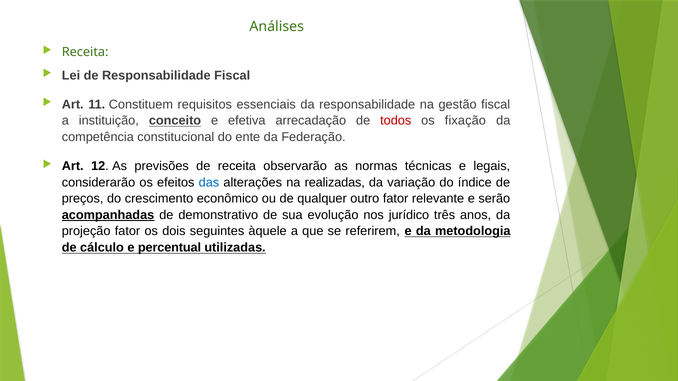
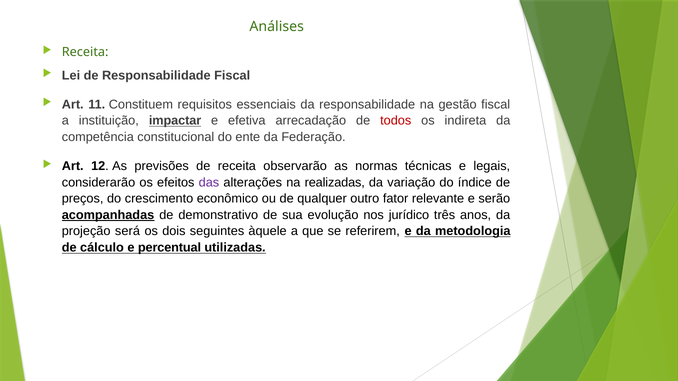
conceito: conceito -> impactar
fixação: fixação -> indireta
das colour: blue -> purple
projeção fator: fator -> será
